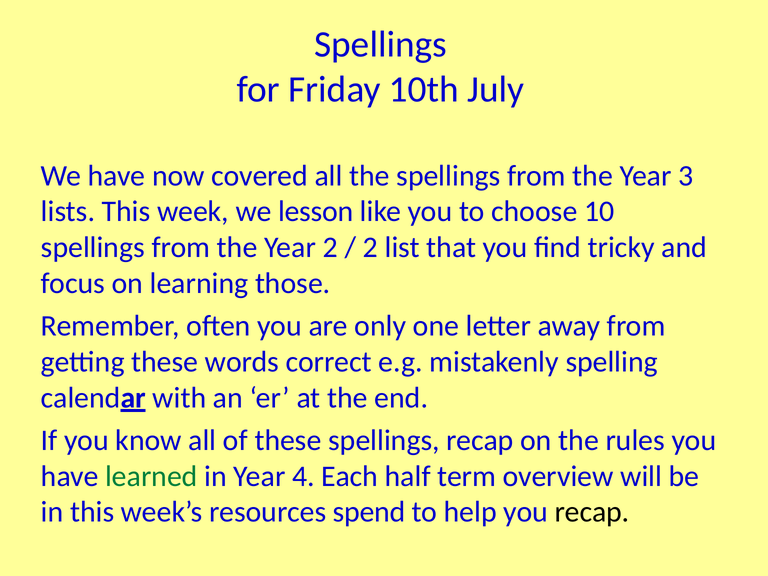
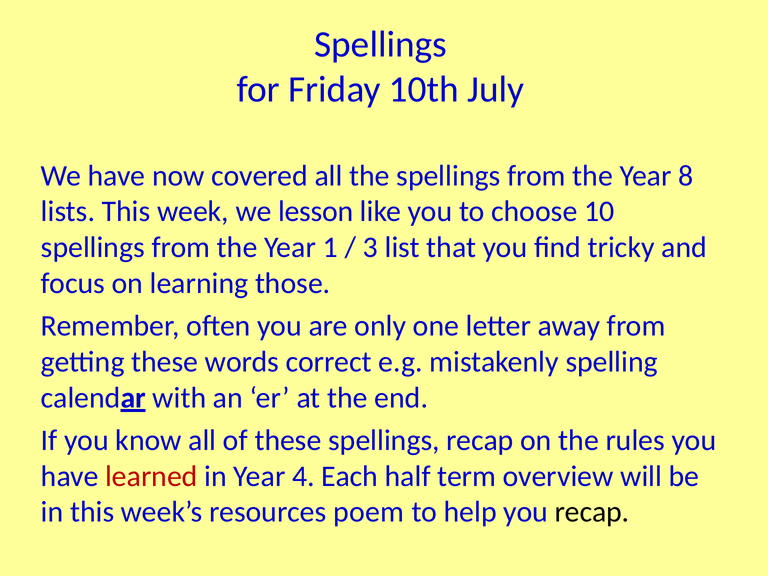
3: 3 -> 8
Year 2: 2 -> 1
2 at (370, 247): 2 -> 3
learned colour: green -> red
spend: spend -> poem
